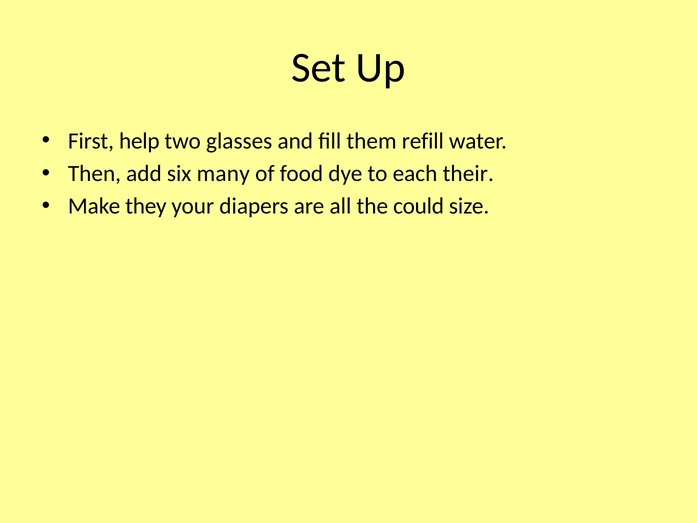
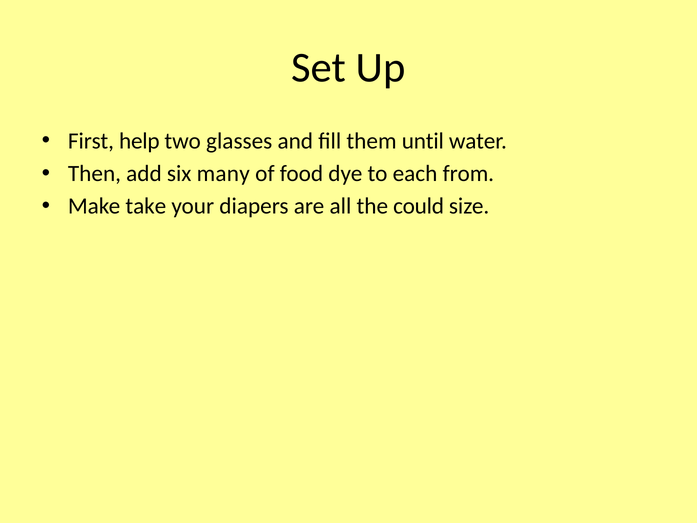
refill: refill -> until
their: their -> from
they: they -> take
